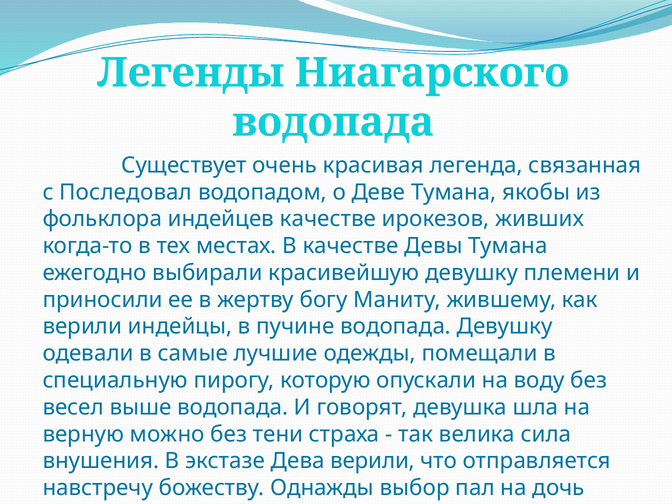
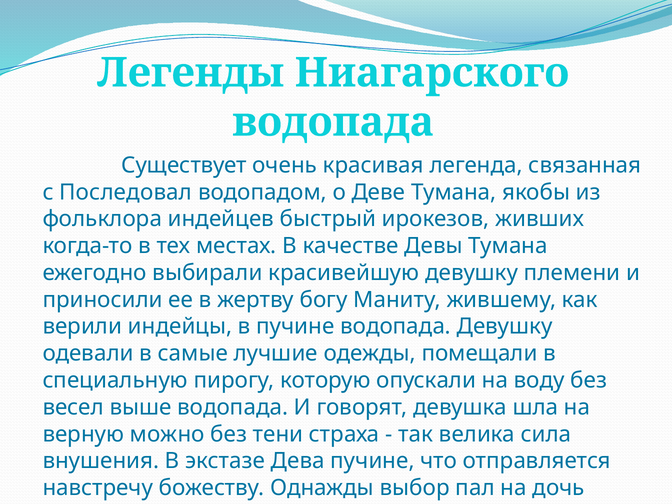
индейцев качестве: качестве -> быстрый
Дева верили: верили -> пучине
